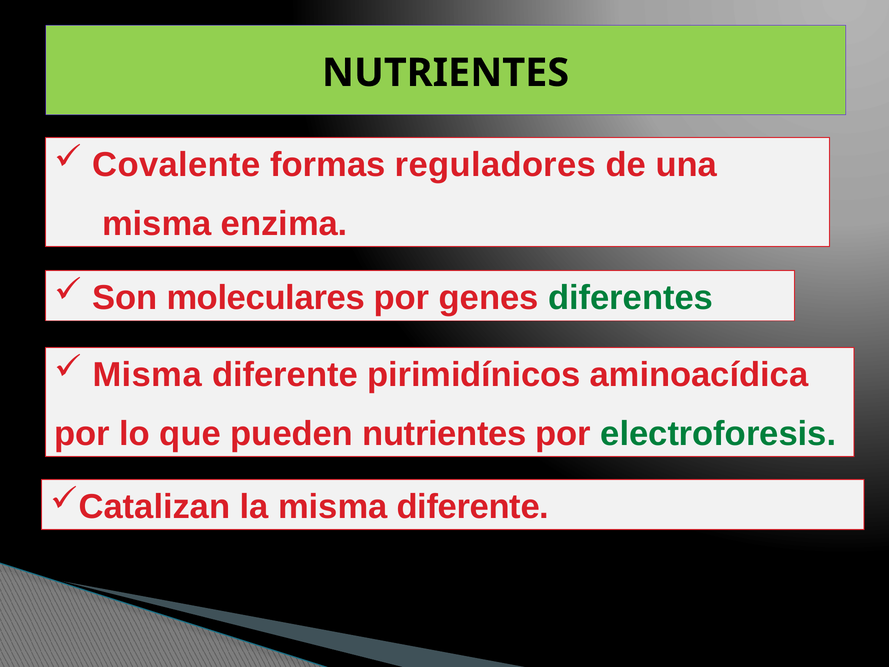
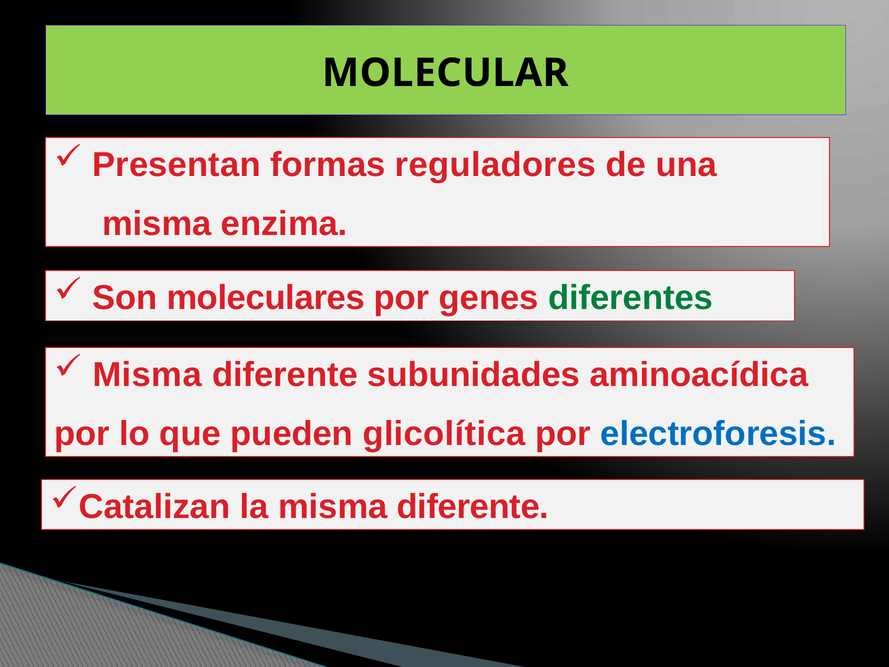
NUTRIENTES at (445, 73): NUTRIENTES -> MOLECULAR
Covalente: Covalente -> Presentan
pirimidínicos: pirimidínicos -> subunidades
pueden nutrientes: nutrientes -> glicolítica
electroforesis colour: green -> blue
